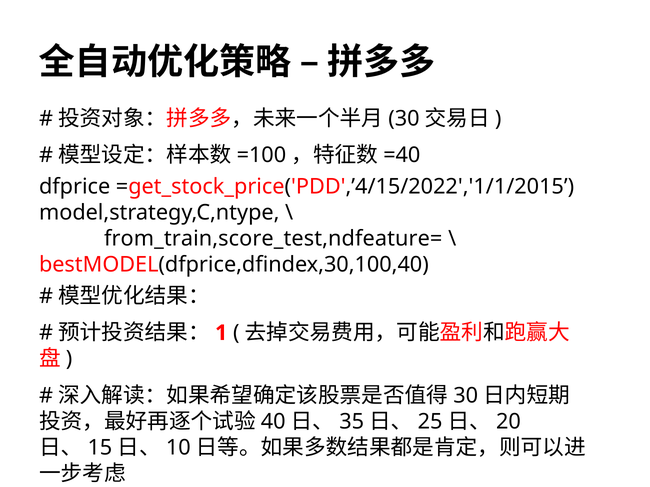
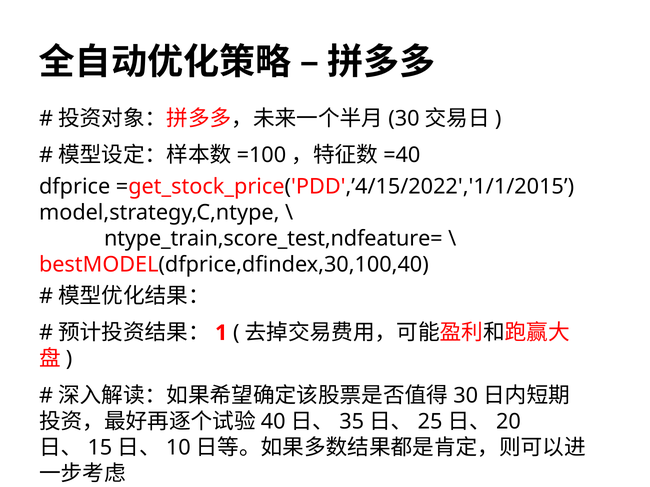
from_train,score_test,ndfeature=: from_train,score_test,ndfeature= -> ntype_train,score_test,ndfeature=
